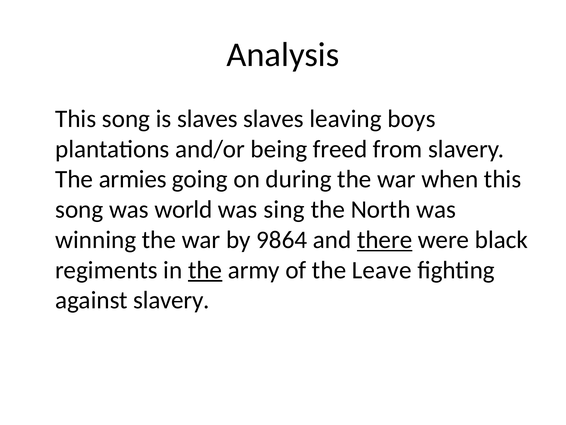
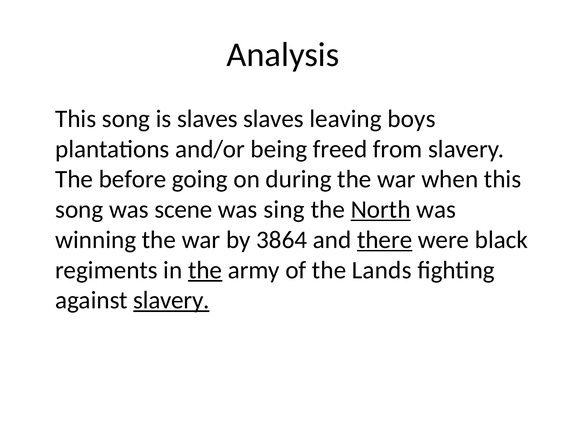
armies: armies -> before
world: world -> scene
North underline: none -> present
9864: 9864 -> 3864
Leave: Leave -> Lands
slavery at (171, 300) underline: none -> present
